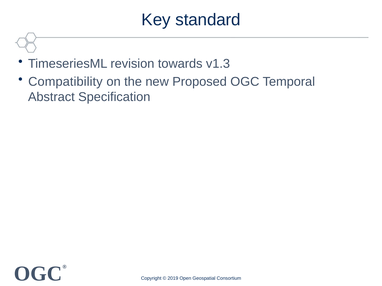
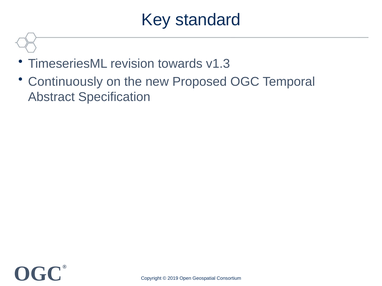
Compatibility: Compatibility -> Continuously
